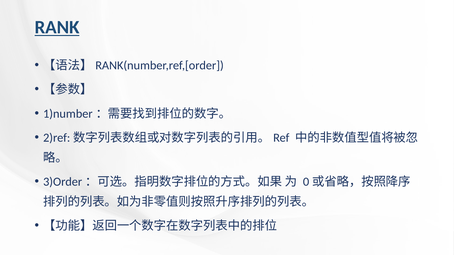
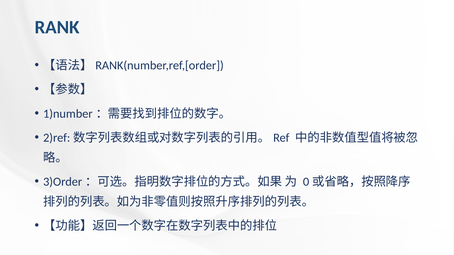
RANK underline: present -> none
